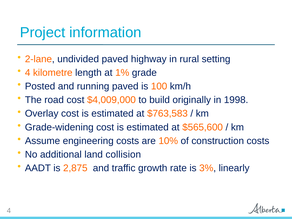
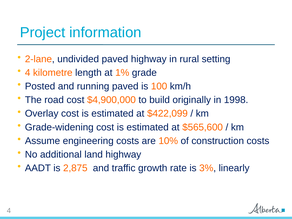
$4,009,000: $4,009,000 -> $4,900,000
$763,583: $763,583 -> $422,099
land collision: collision -> highway
